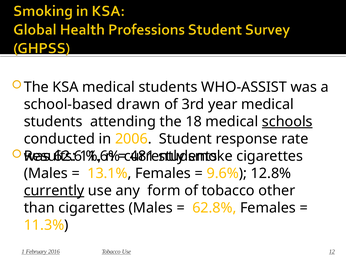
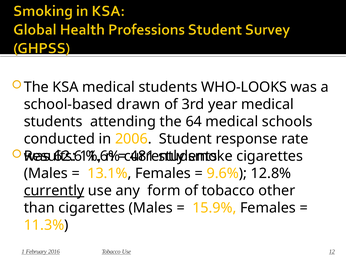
WHO-ASSIST: WHO-ASSIST -> WHO-LOOKS
18: 18 -> 64
schools underline: present -> none
62.8%: 62.8% -> 15.9%
